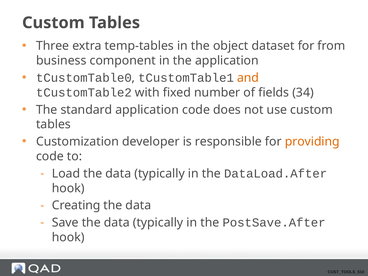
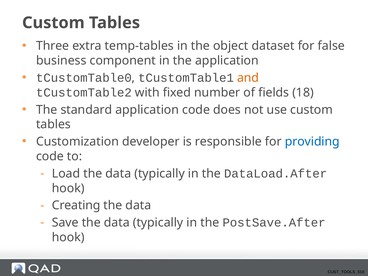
from: from -> false
34: 34 -> 18
providing colour: orange -> blue
